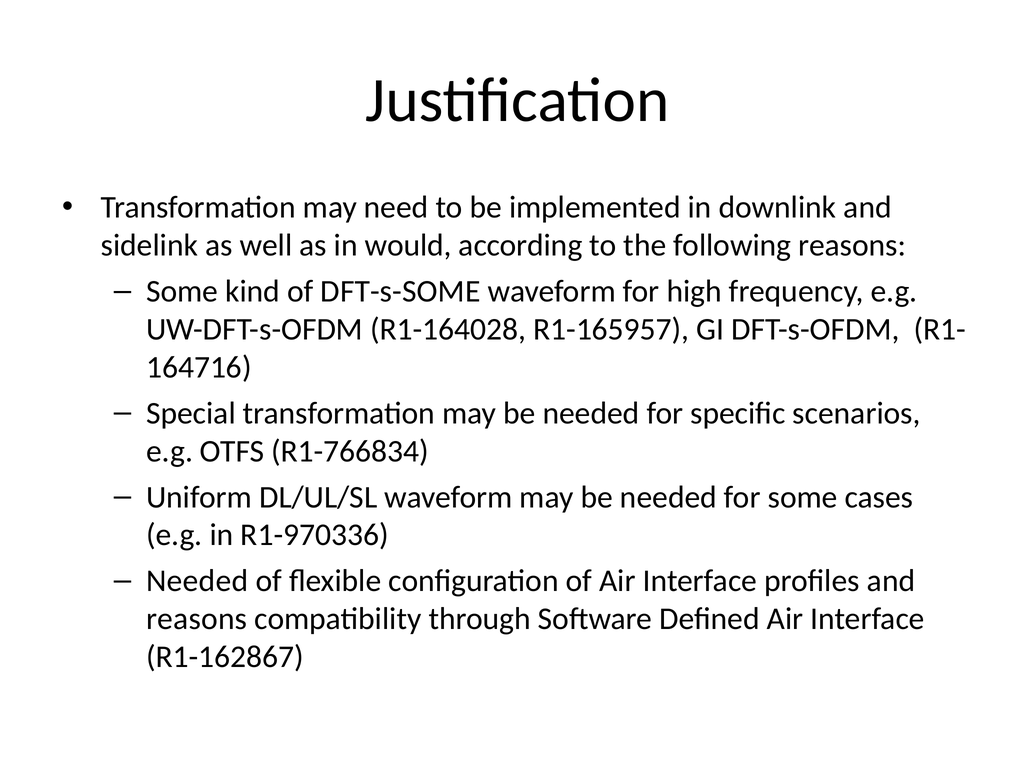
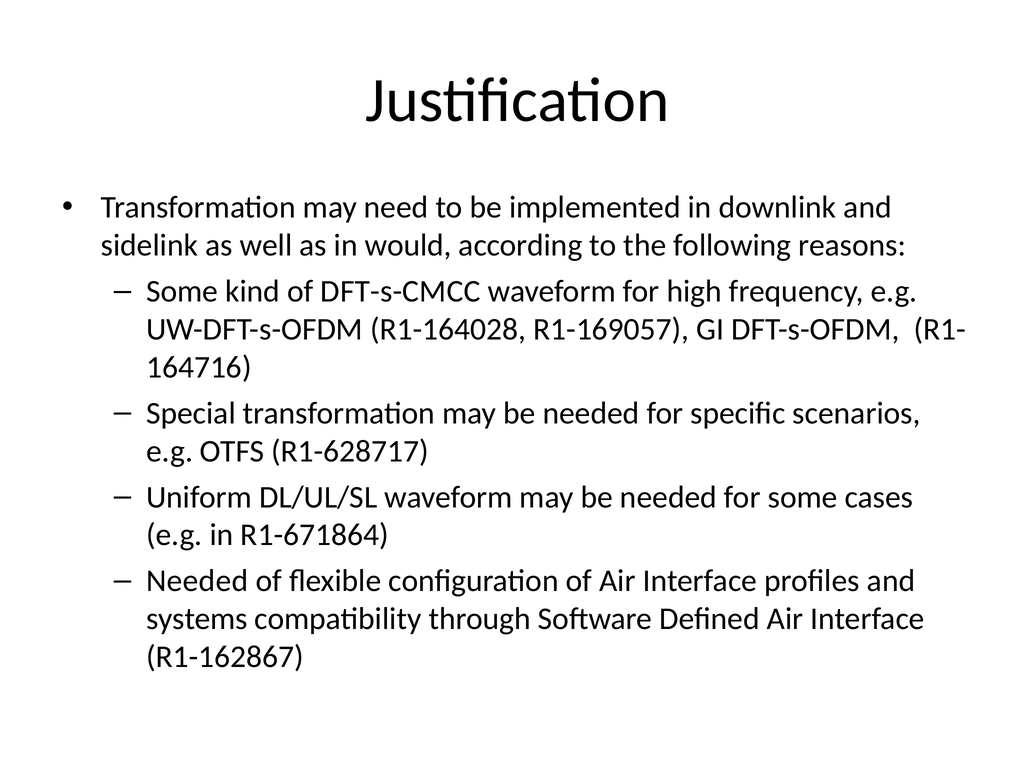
DFT-s-SOME: DFT-s-SOME -> DFT-s-CMCC
R1-165957: R1-165957 -> R1-169057
R1-766834: R1-766834 -> R1-628717
R1-970336: R1-970336 -> R1-671864
reasons at (197, 619): reasons -> systems
